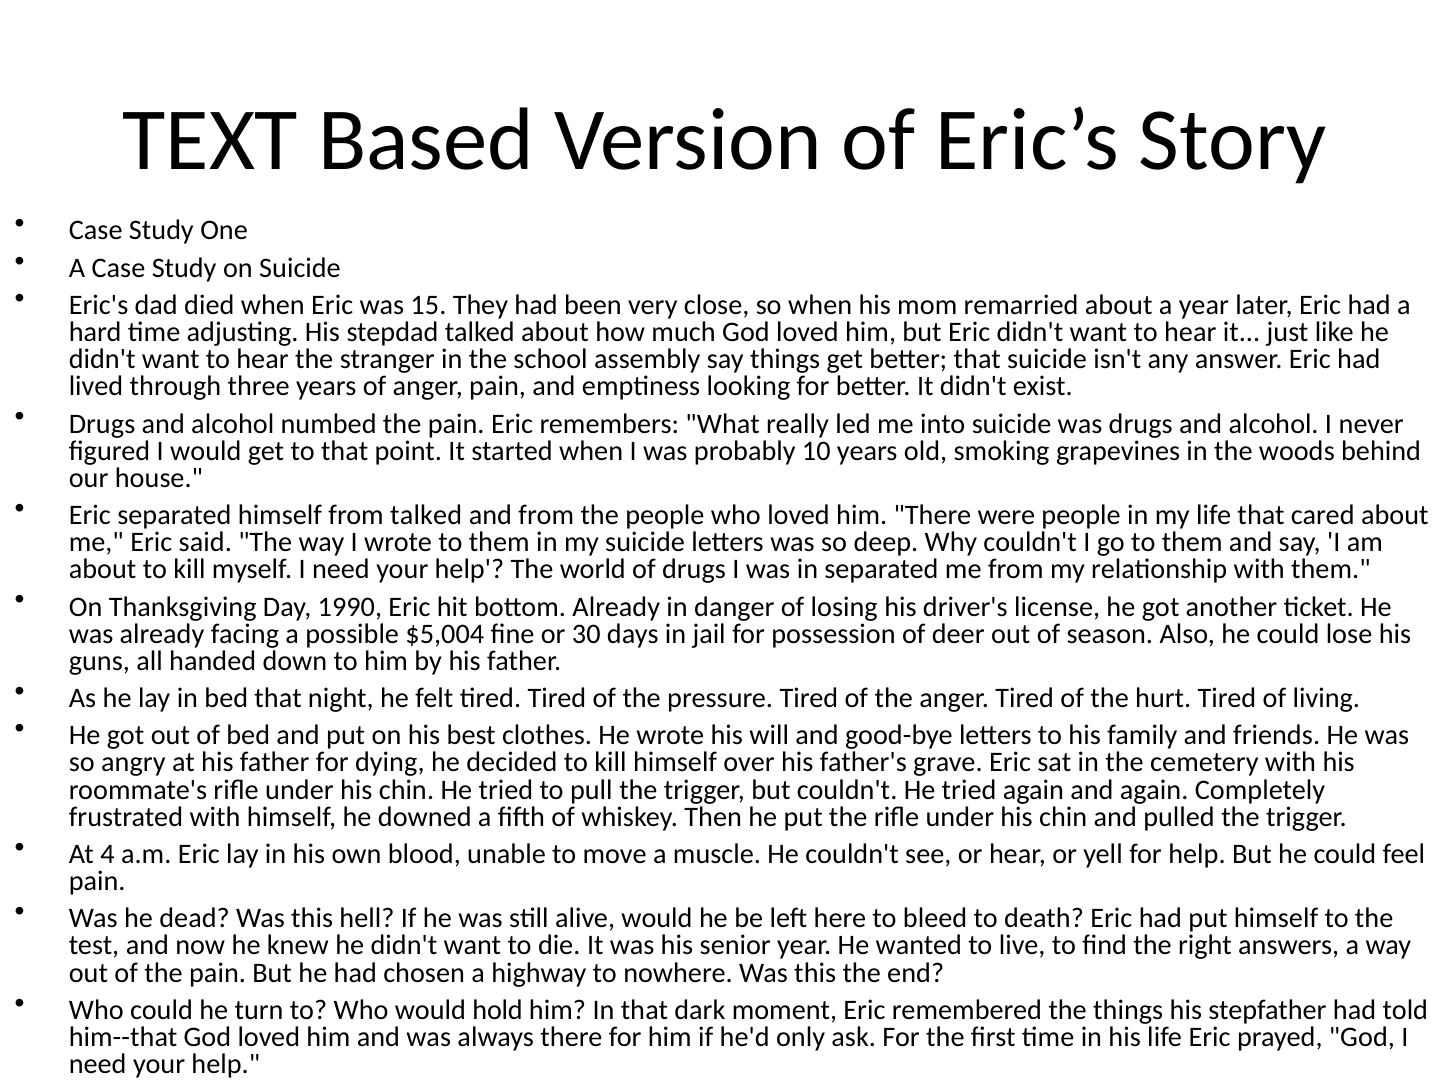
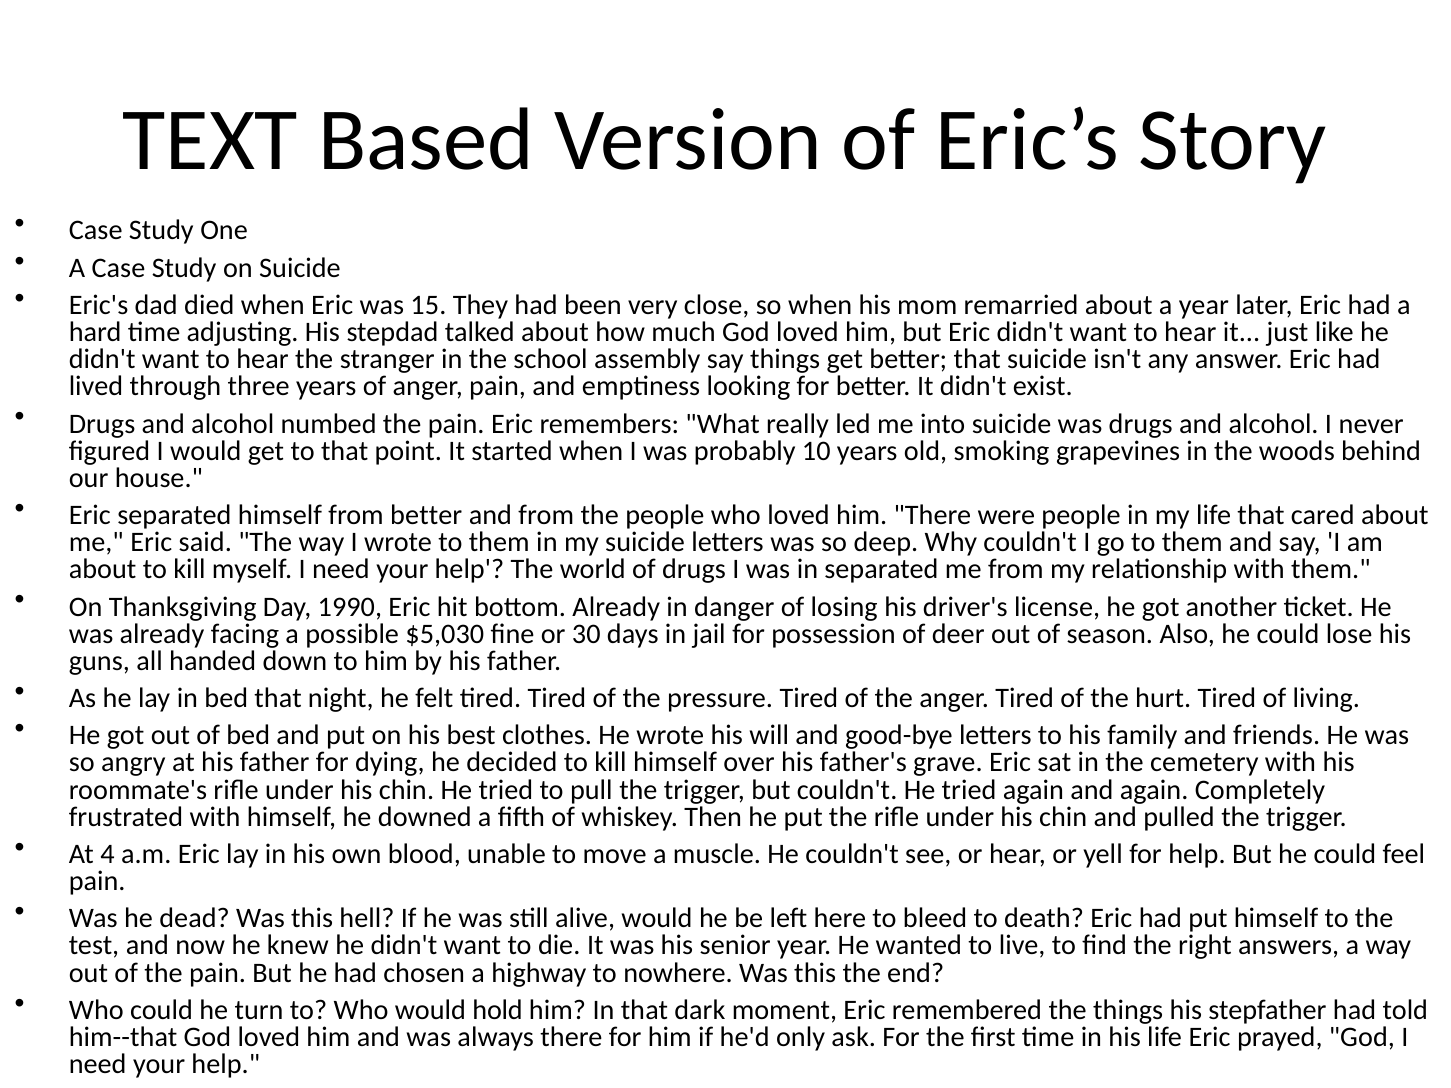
from talked: talked -> better
$5,004: $5,004 -> $5,030
